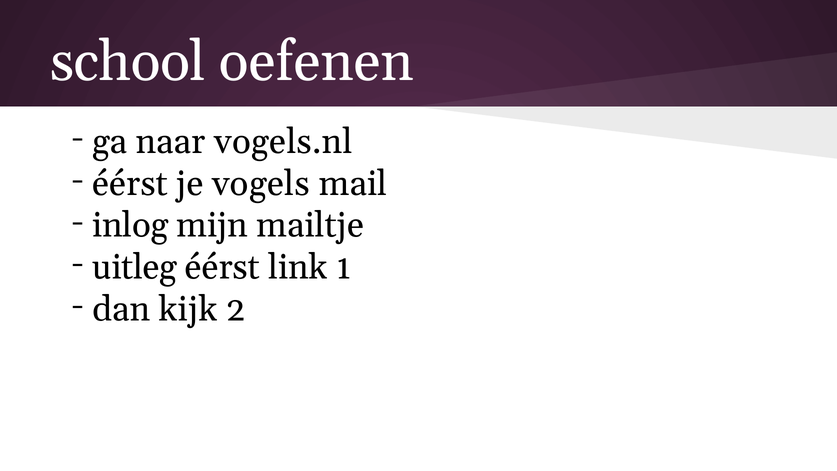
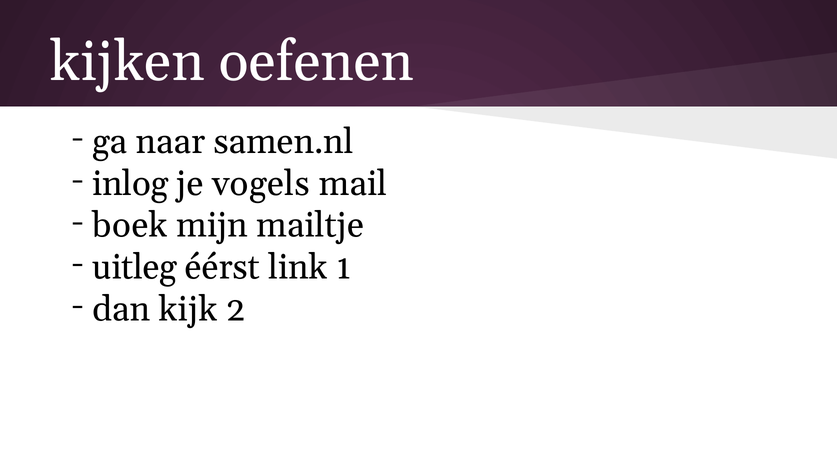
school: school -> kijken
vogels.nl: vogels.nl -> samen.nl
éérst at (130, 183): éérst -> inlog
inlog: inlog -> boek
